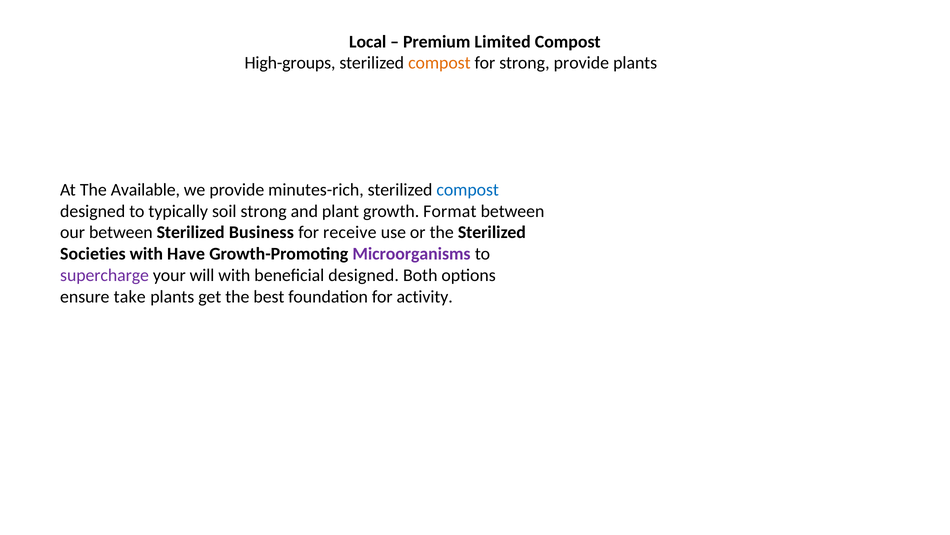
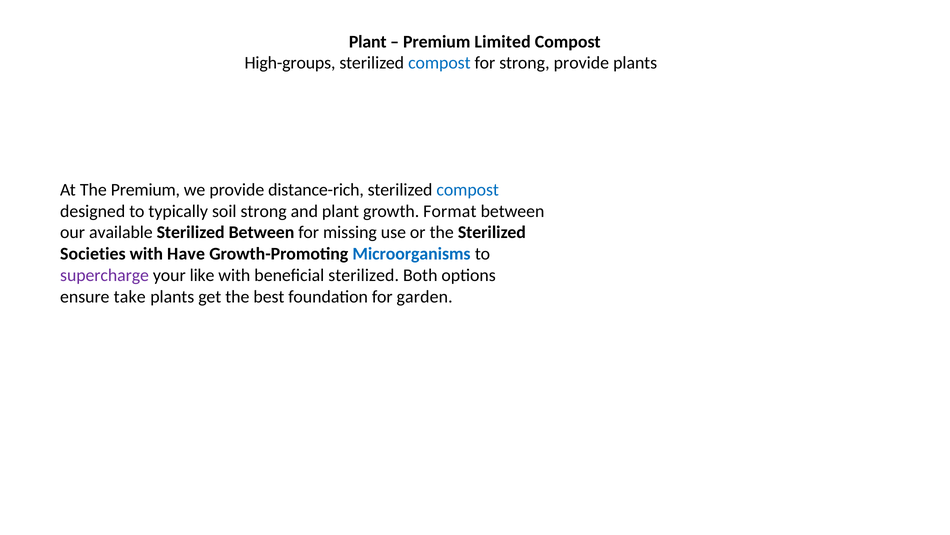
Local at (368, 42): Local -> Plant
compost at (439, 63) colour: orange -> blue
The Available: Available -> Premium
minutes-rich: minutes-rich -> distance-rich
our between: between -> available
Sterilized Business: Business -> Between
receive: receive -> missing
Microorganisms colour: purple -> blue
will: will -> like
beneficial designed: designed -> sterilized
activity: activity -> garden
